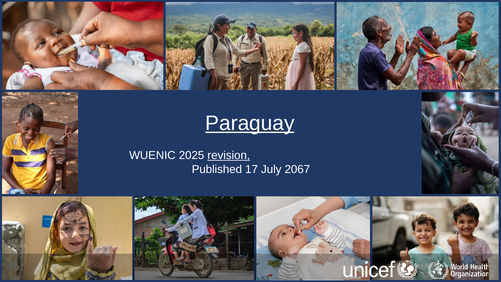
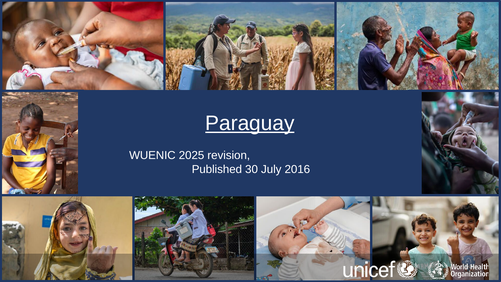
revision underline: present -> none
17: 17 -> 30
2067: 2067 -> 2016
